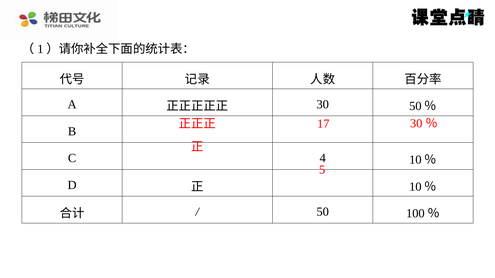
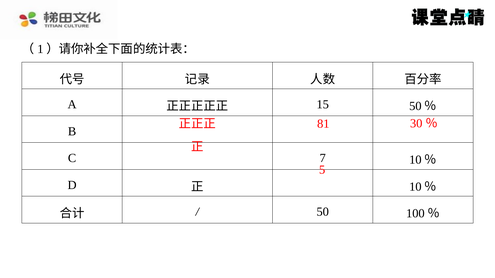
30: 30 -> 15
17: 17 -> 81
4: 4 -> 7
